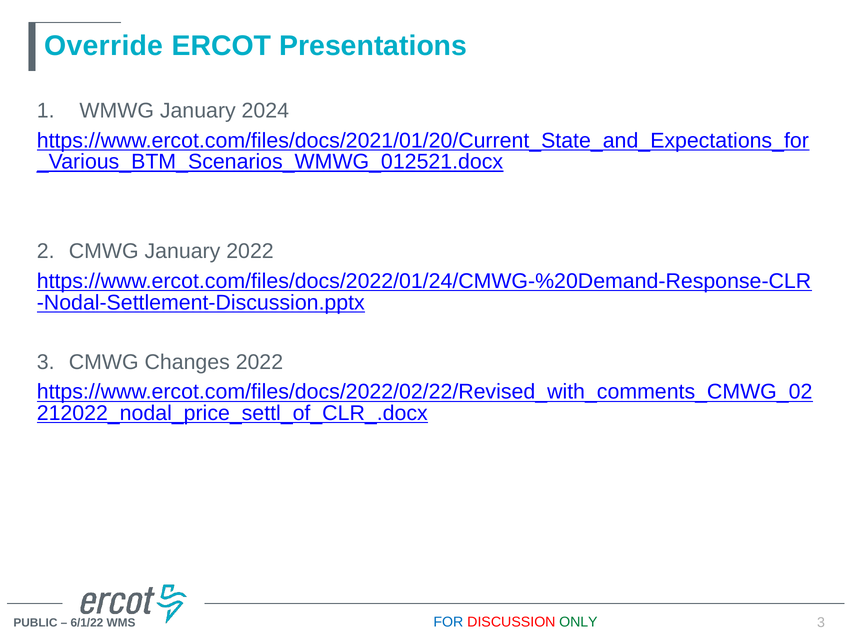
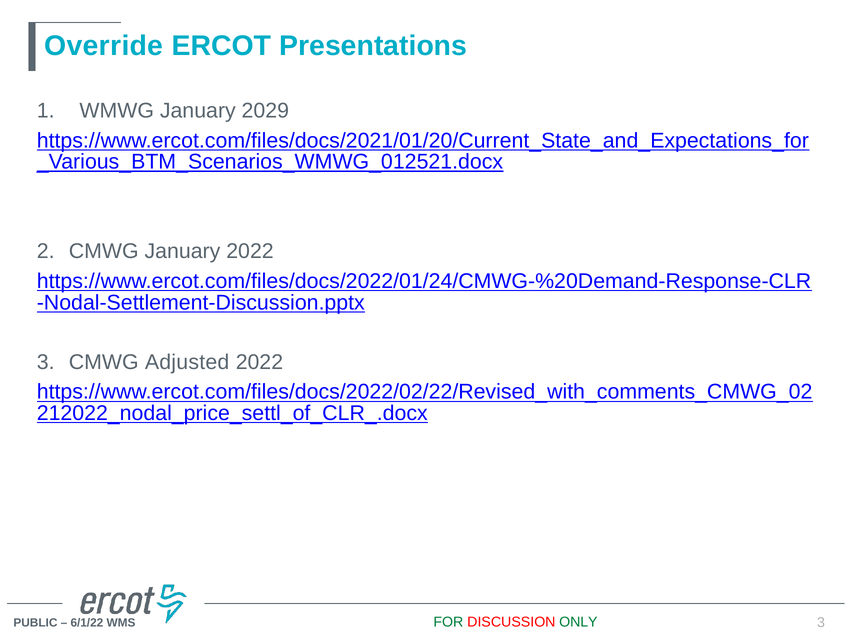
2024: 2024 -> 2029
Changes: Changes -> Adjusted
FOR colour: blue -> green
